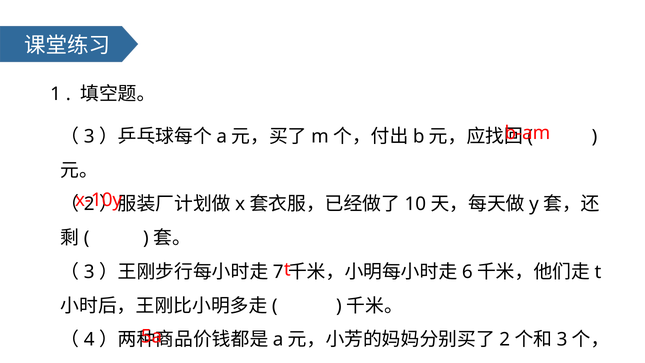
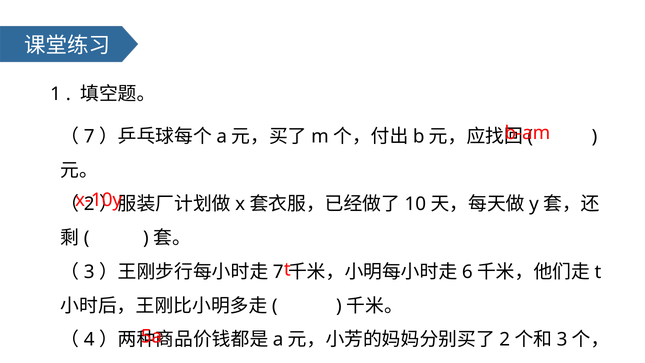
3 at (89, 136): 3 -> 7
